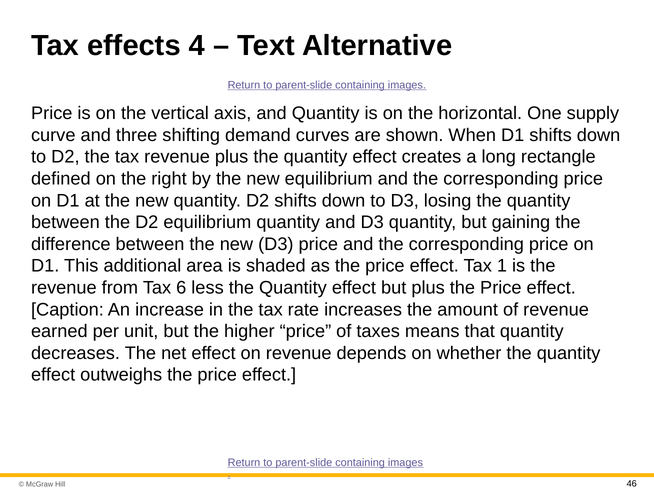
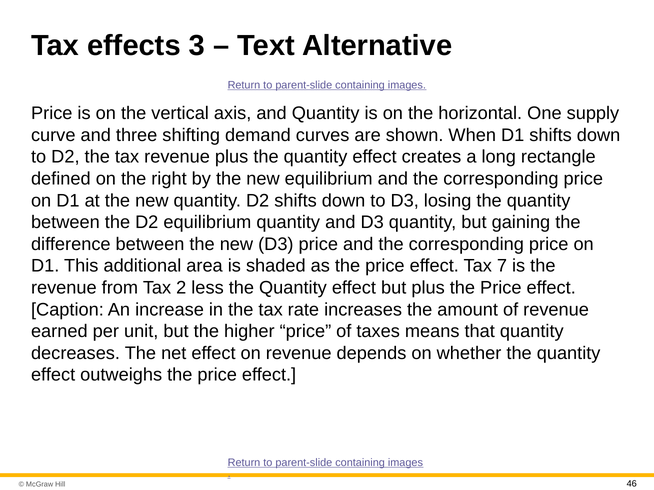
4: 4 -> 3
1: 1 -> 7
6: 6 -> 2
